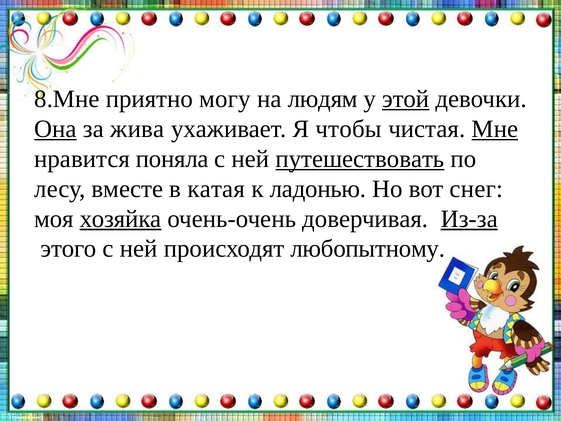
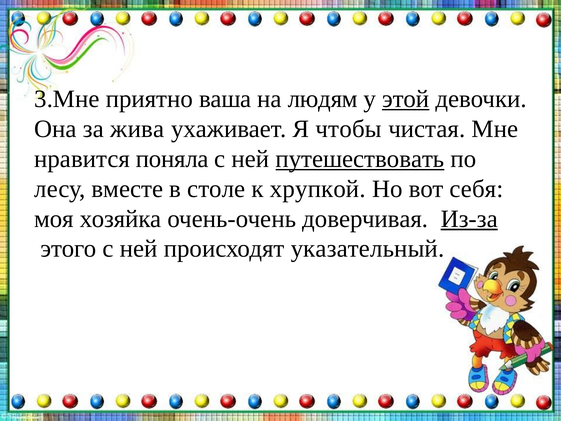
8.Мне: 8.Мне -> 3.Мне
могу: могу -> ваша
Она underline: present -> none
Мне underline: present -> none
катая: катая -> столе
ладонью: ладонью -> хрупкой
снег: снег -> себя
хозяйка underline: present -> none
любопытному: любопытному -> указательный
